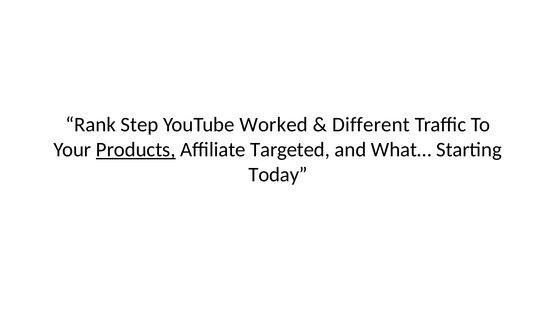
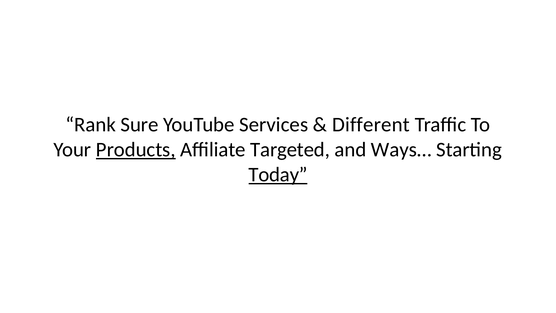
Step: Step -> Sure
Worked: Worked -> Services
What…: What… -> Ways…
Today underline: none -> present
